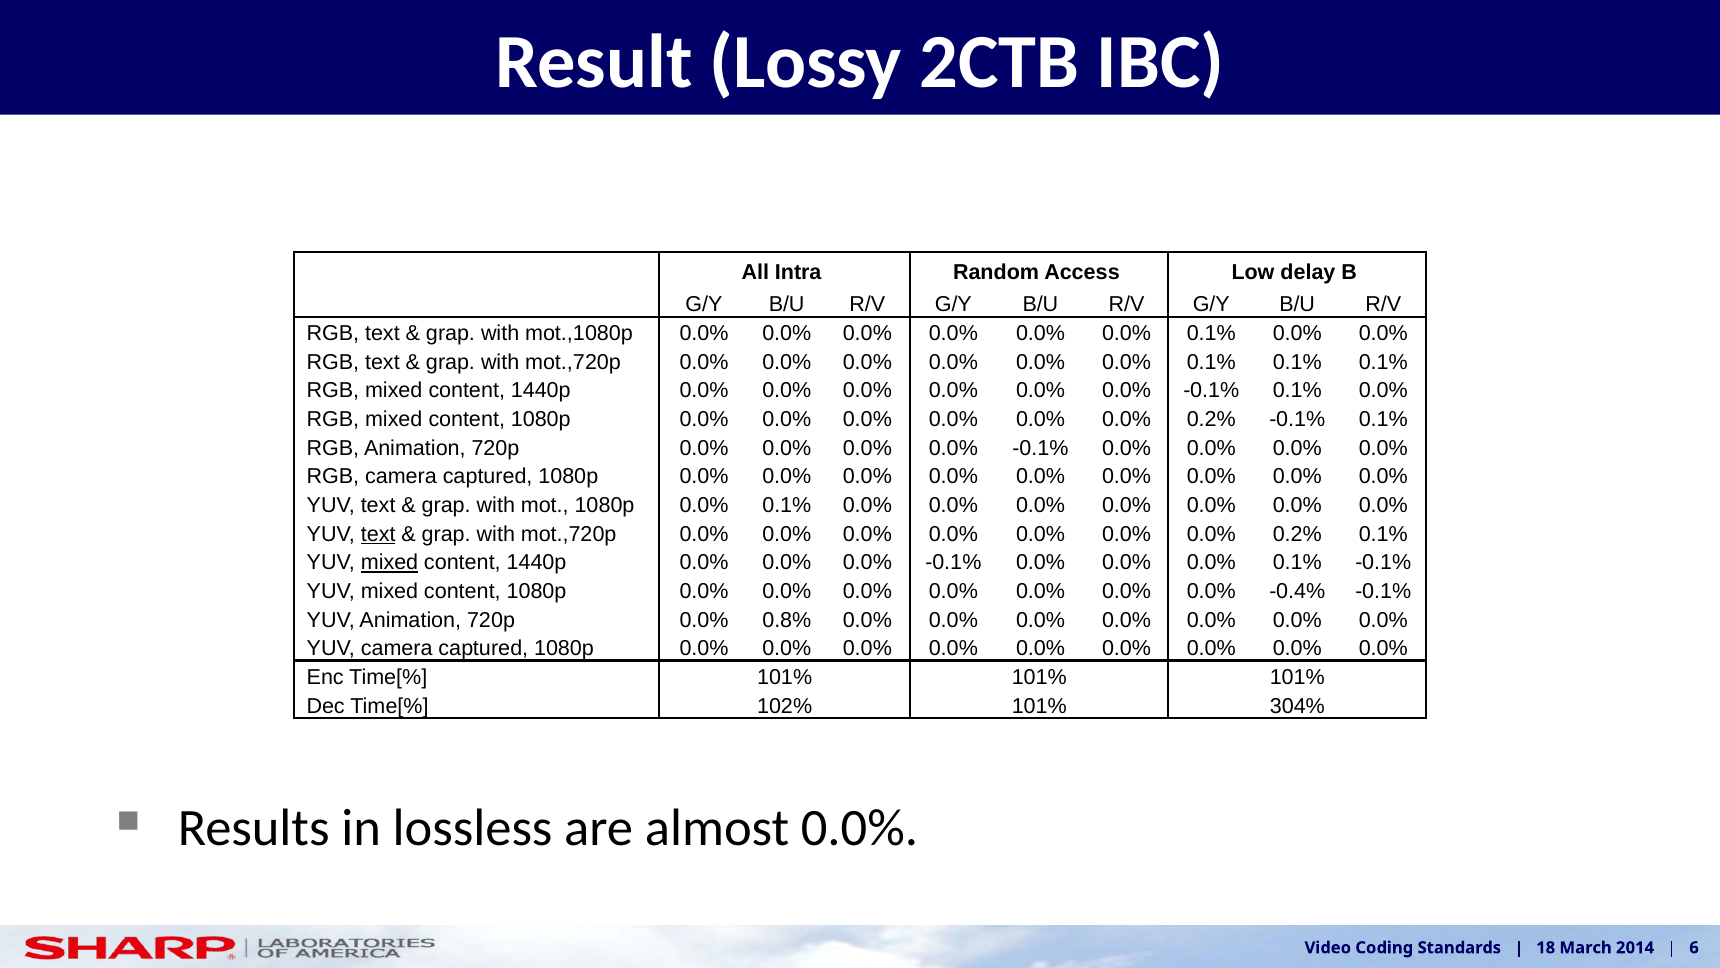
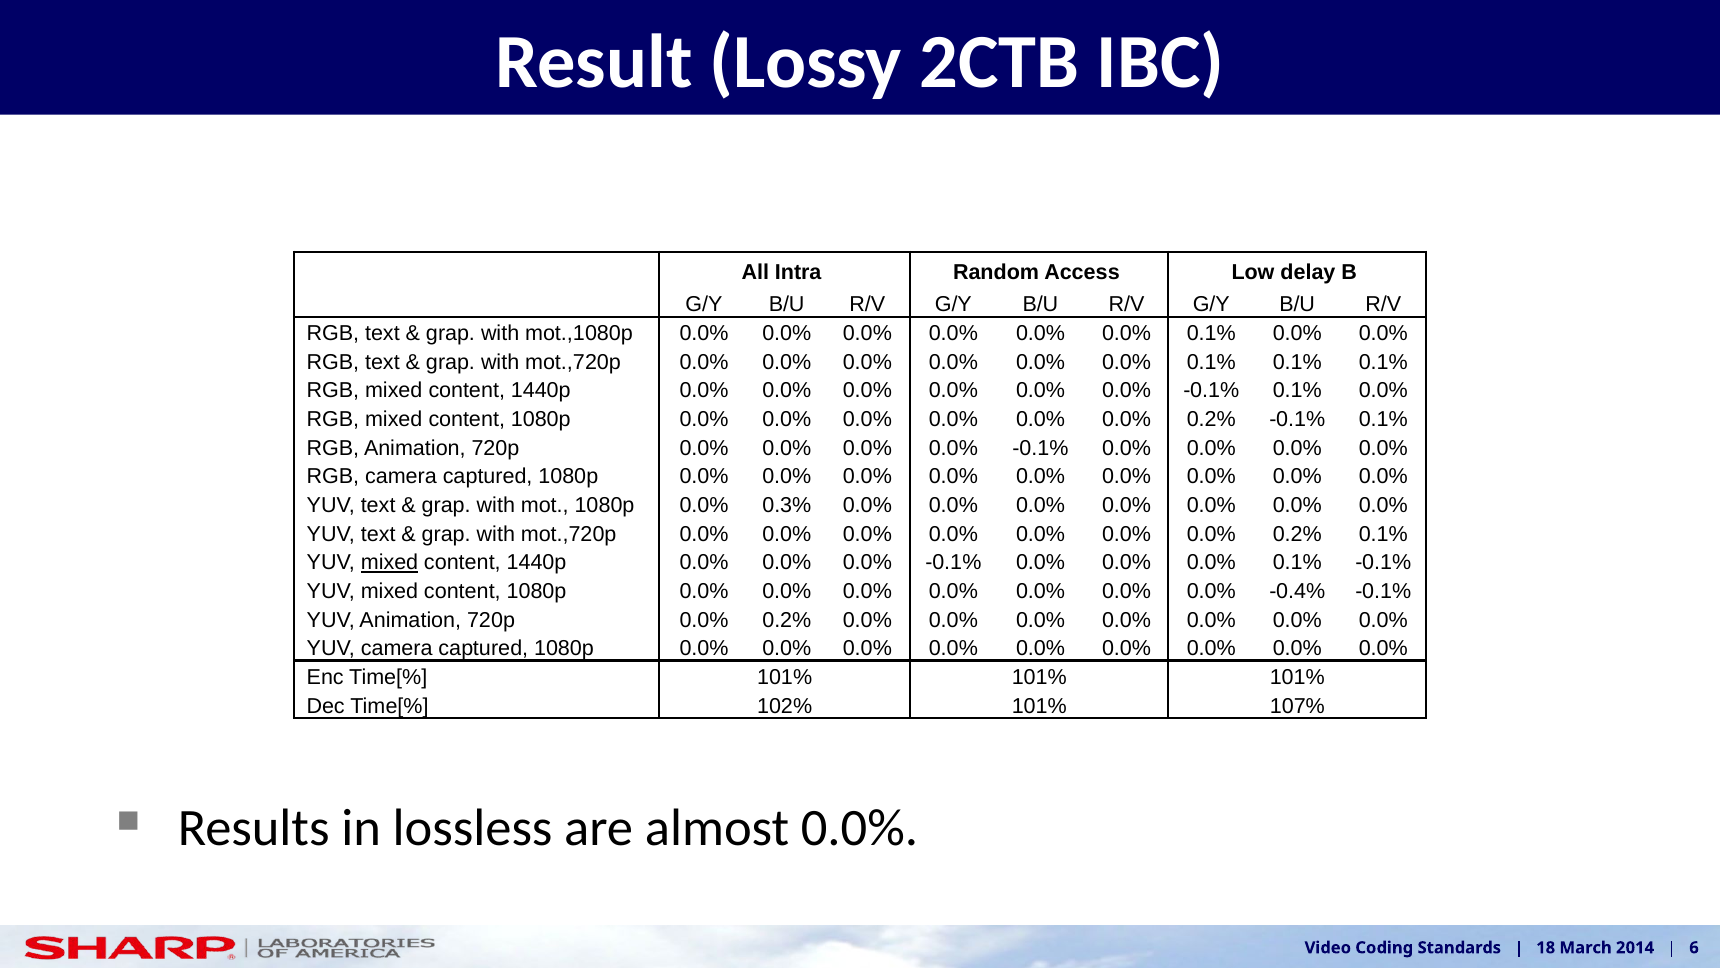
1080p 0.0% 0.1%: 0.1% -> 0.3%
text at (378, 534) underline: present -> none
720p 0.0% 0.8%: 0.8% -> 0.2%
304%: 304% -> 107%
